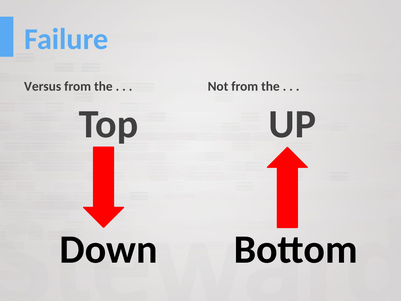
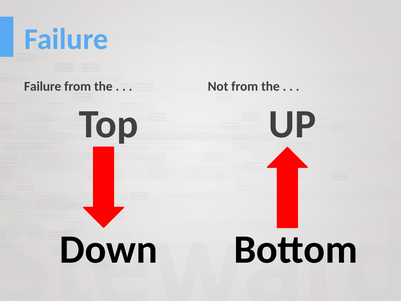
Versus at (43, 86): Versus -> Failure
